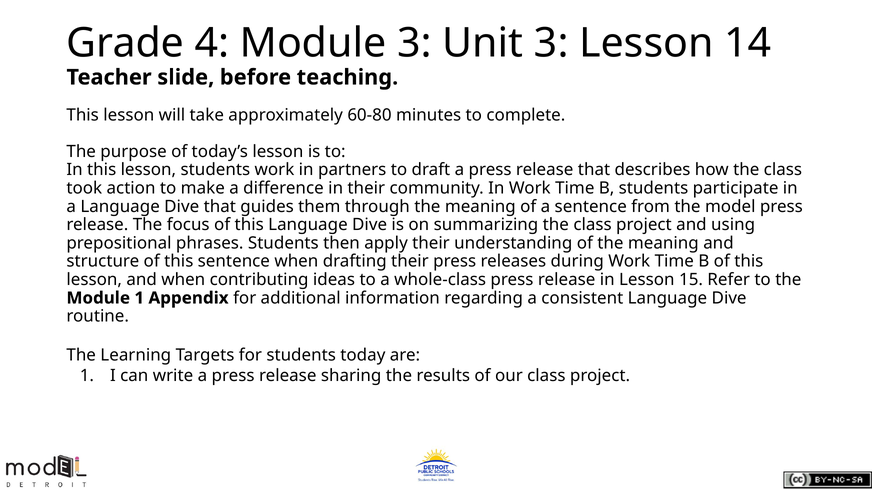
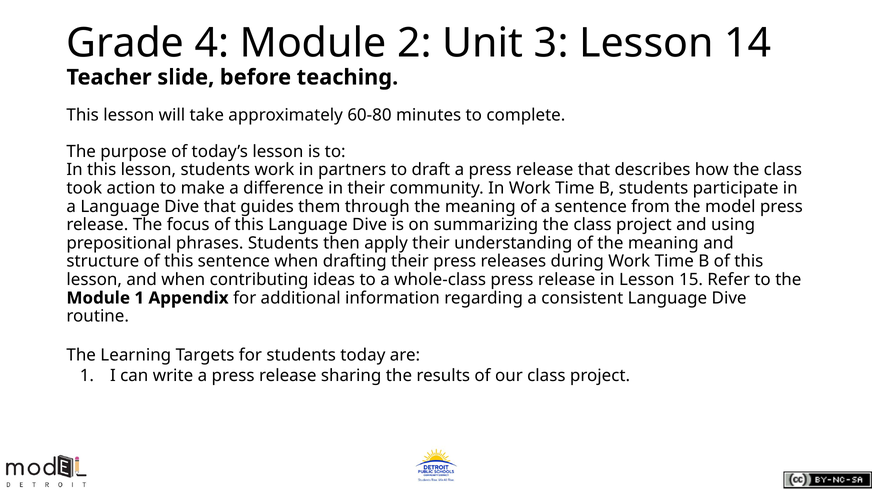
Module 3: 3 -> 2
